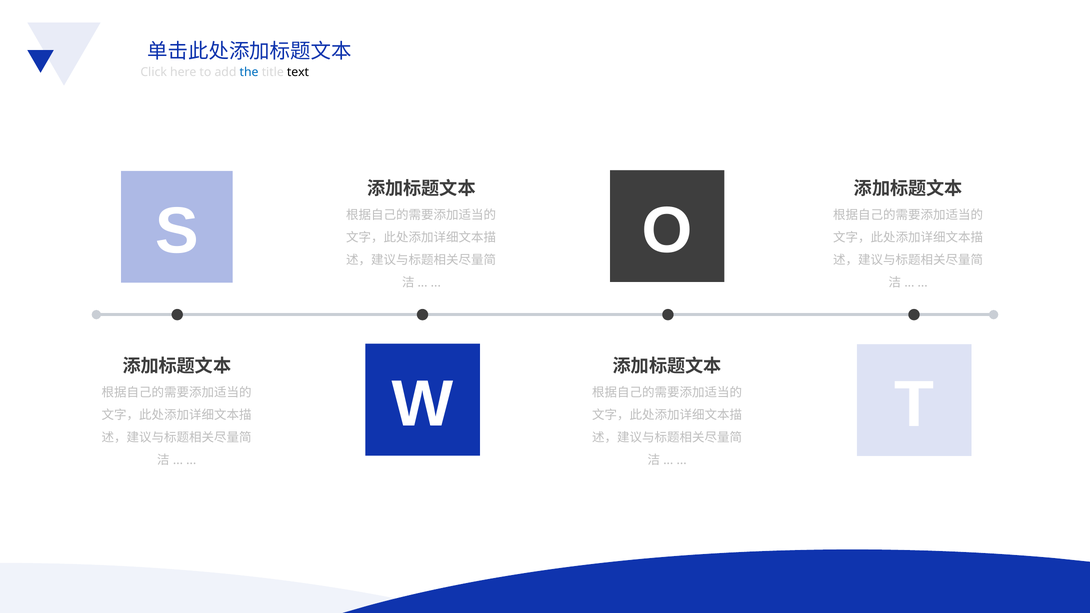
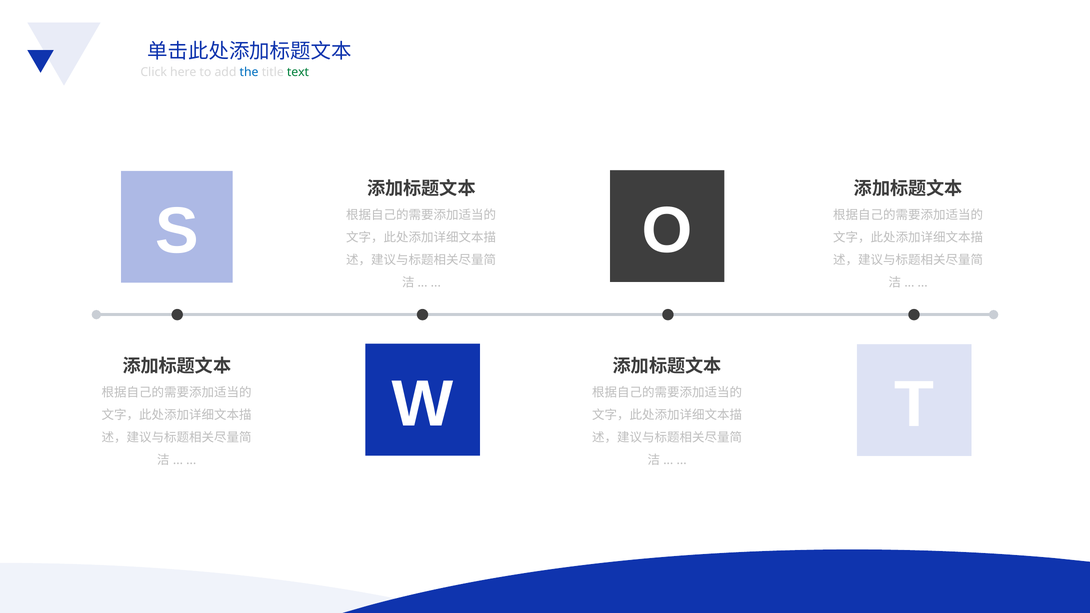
text colour: black -> green
